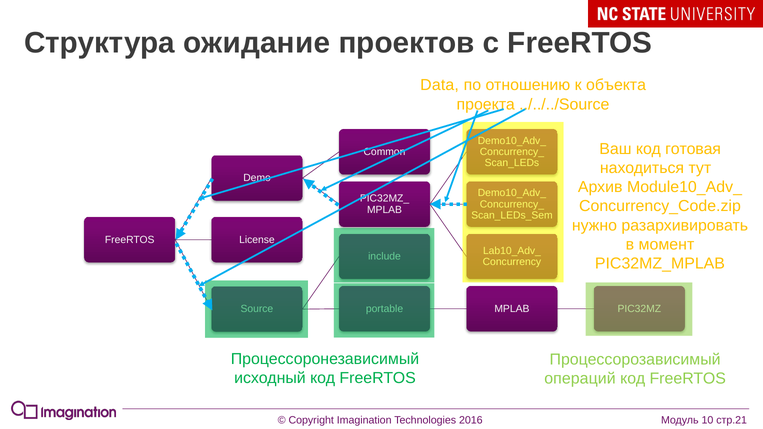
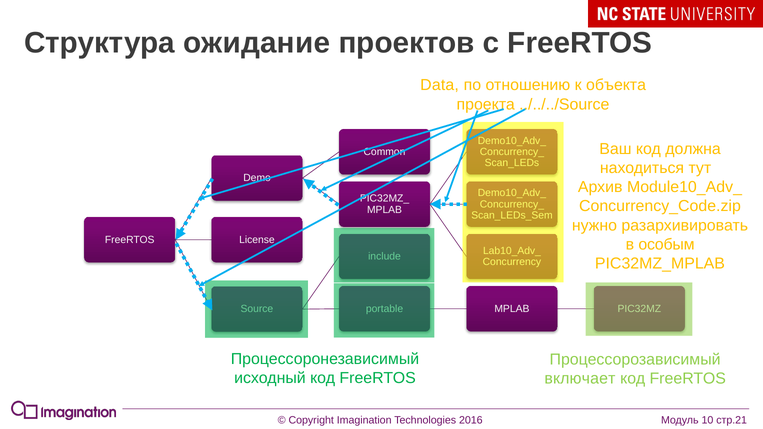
готовая: готовая -> должна
момент: момент -> особым
операций: операций -> включает
